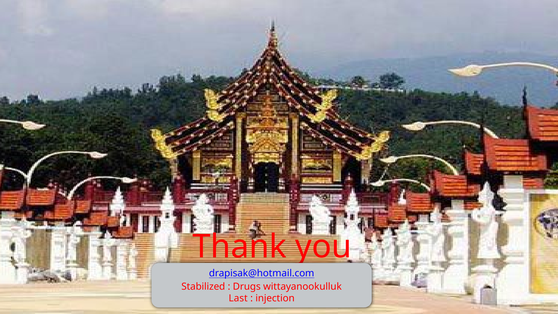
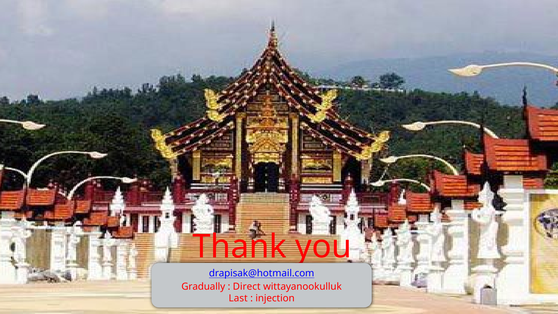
Stabilized: Stabilized -> Gradually
Drugs: Drugs -> Direct
